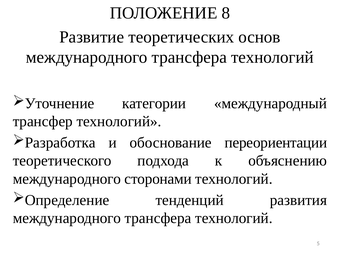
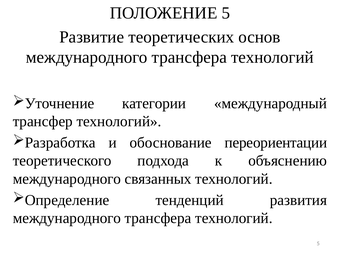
ПОЛОЖЕНИЕ 8: 8 -> 5
сторонами: сторонами -> связанных
